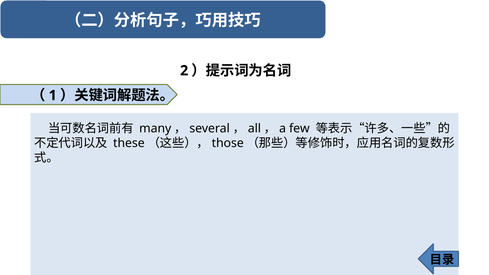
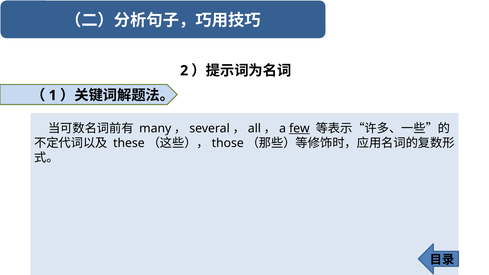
few underline: none -> present
